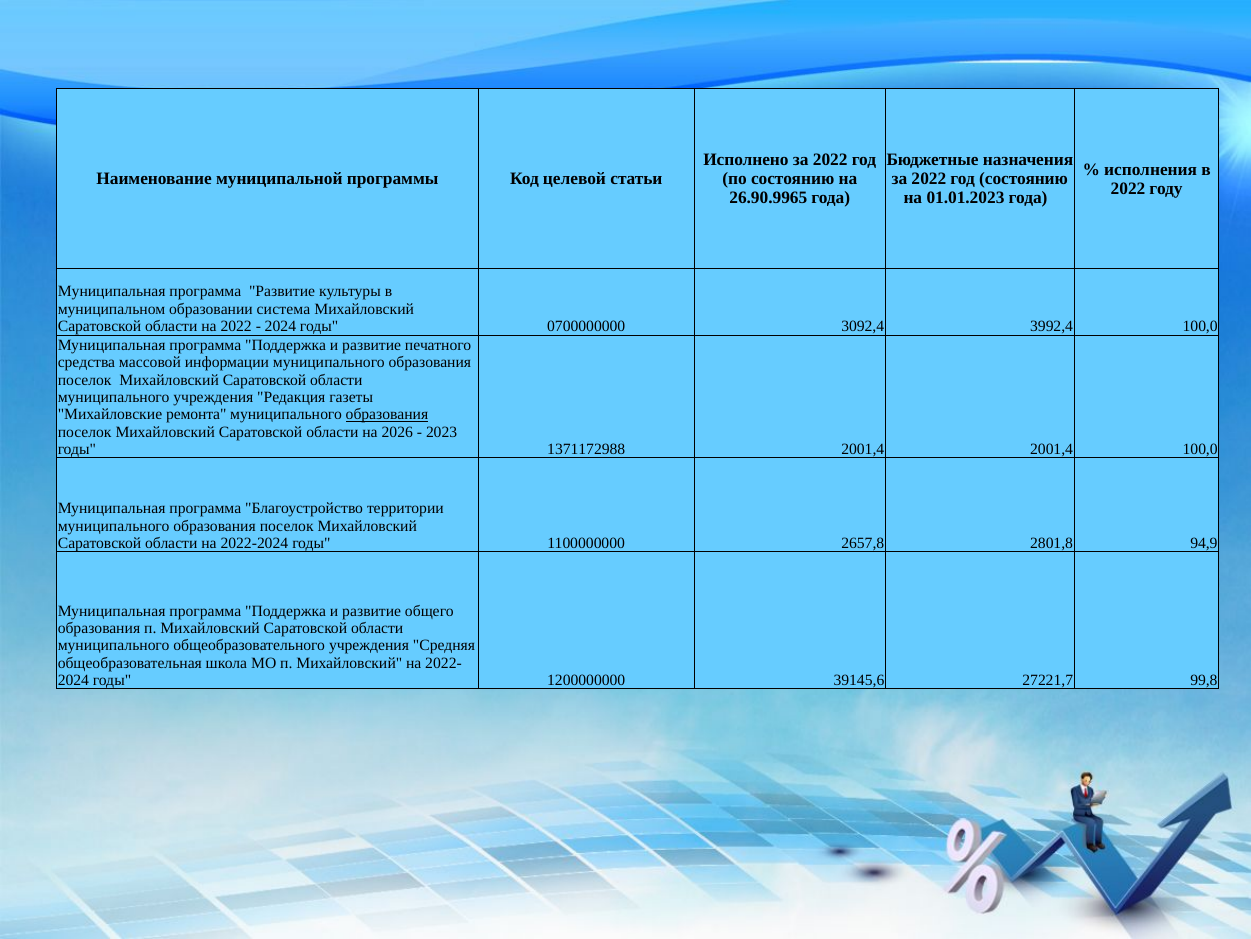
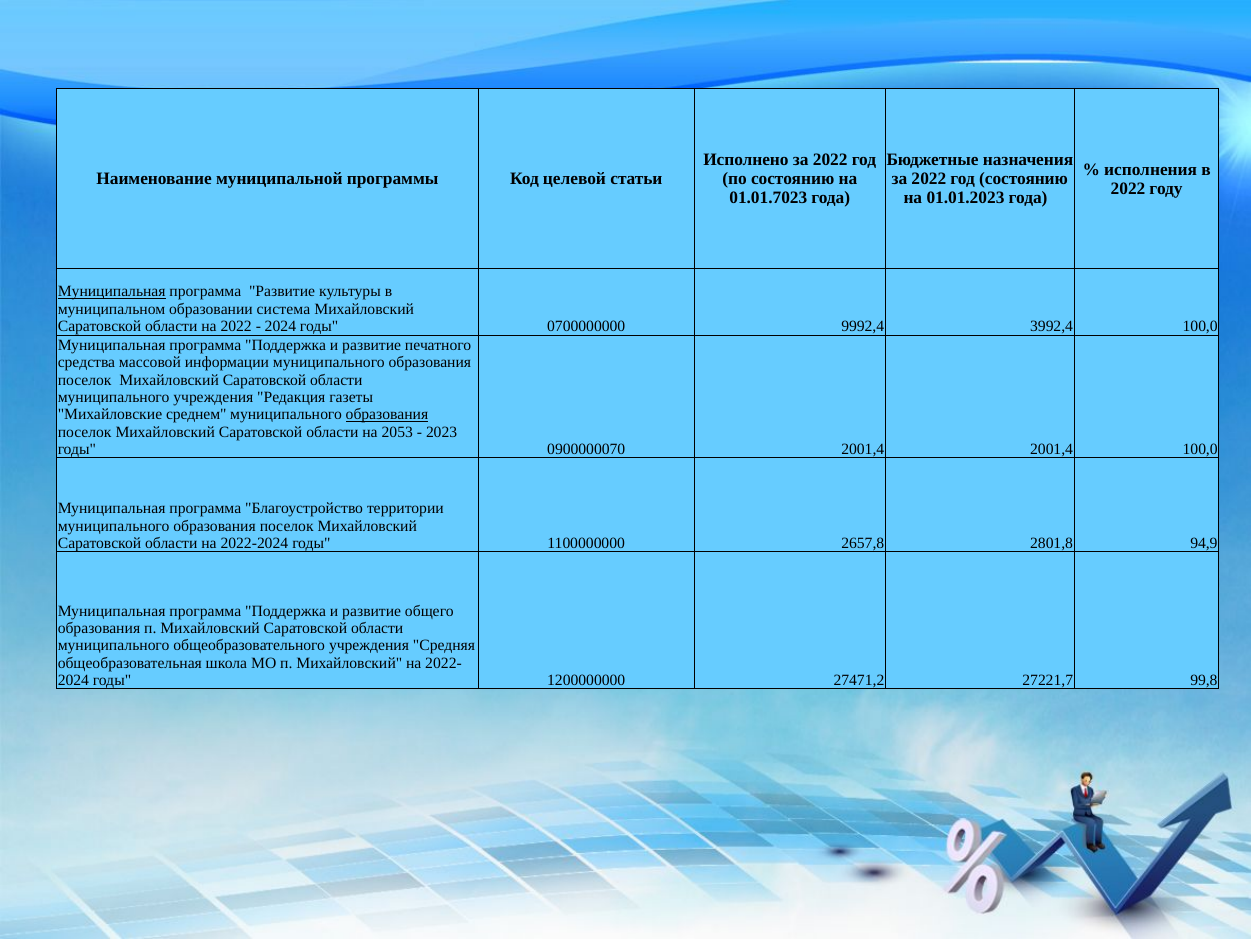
26.90.9965: 26.90.9965 -> 01.01.7023
Муниципальная at (112, 292) underline: none -> present
3092,4: 3092,4 -> 9992,4
ремонта: ремонта -> среднем
2026: 2026 -> 2053
1371172988: 1371172988 -> 0900000070
39145,6: 39145,6 -> 27471,2
